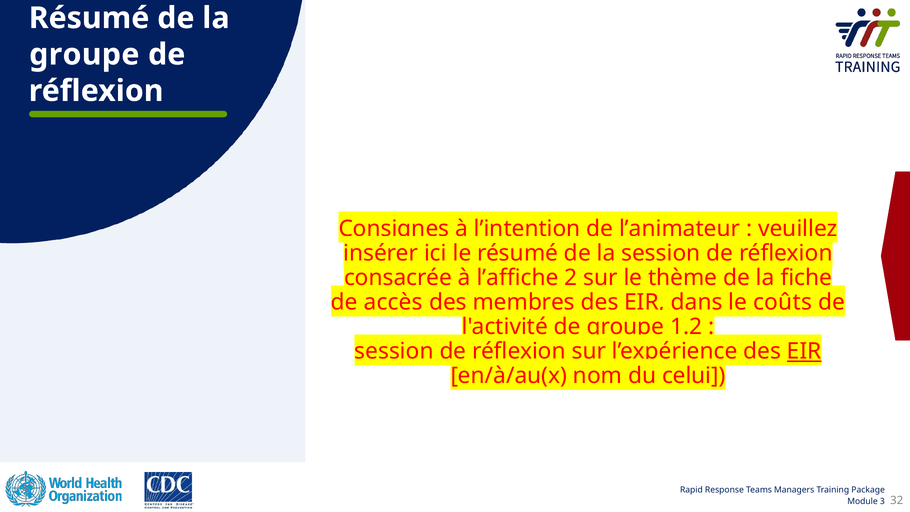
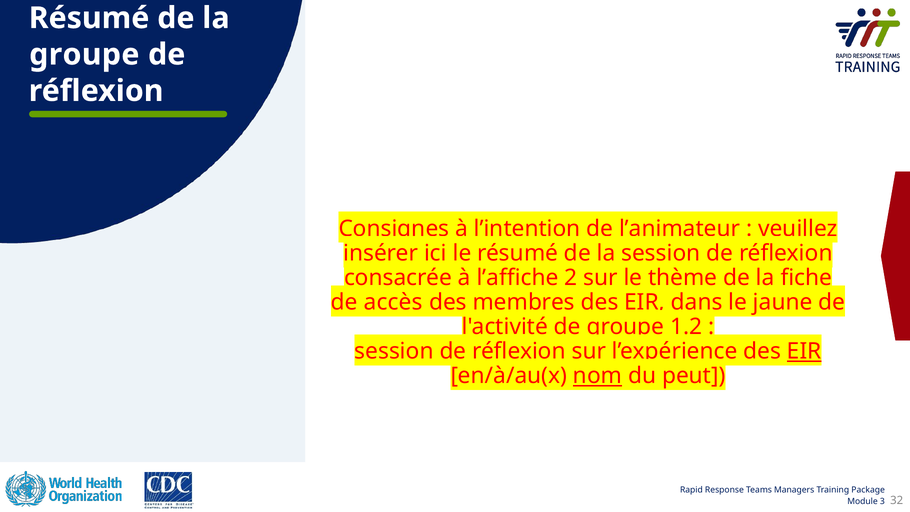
coûts: coûts -> jaune
nom underline: none -> present
celui: celui -> peut
